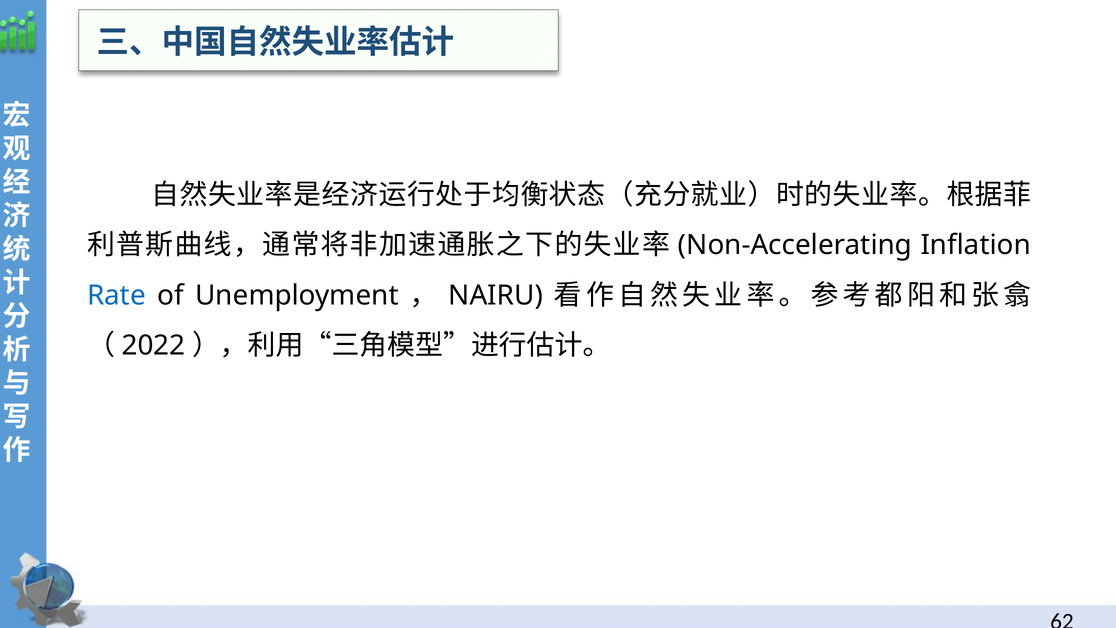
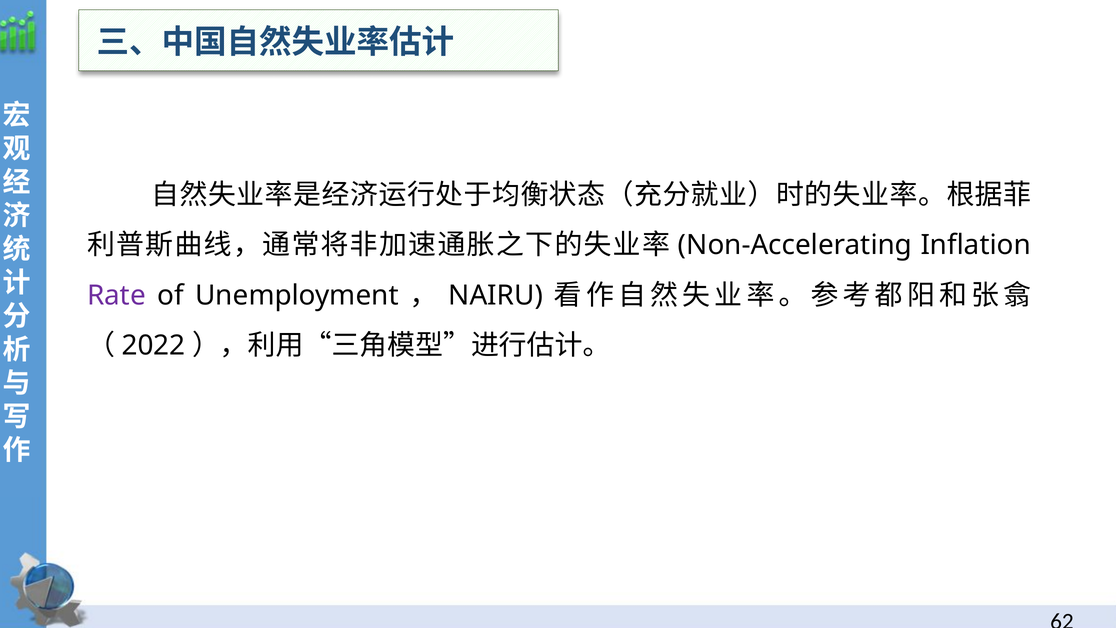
Rate colour: blue -> purple
